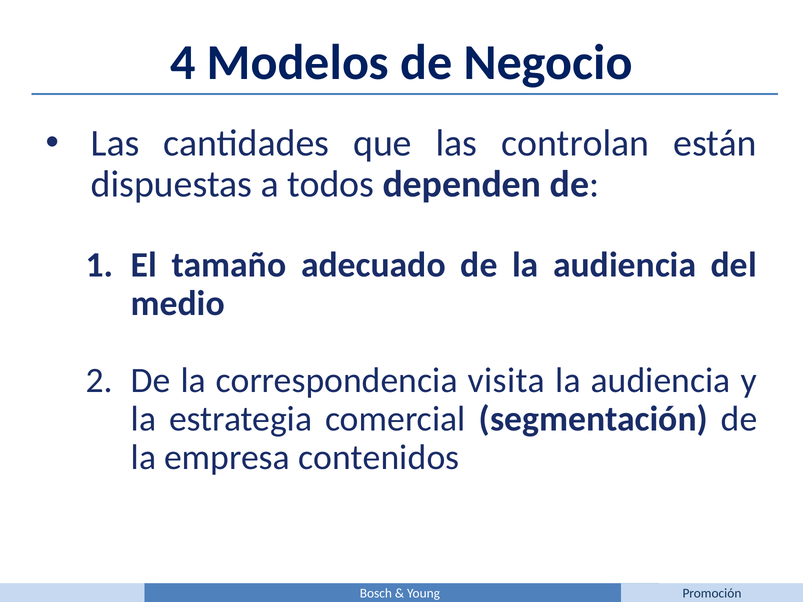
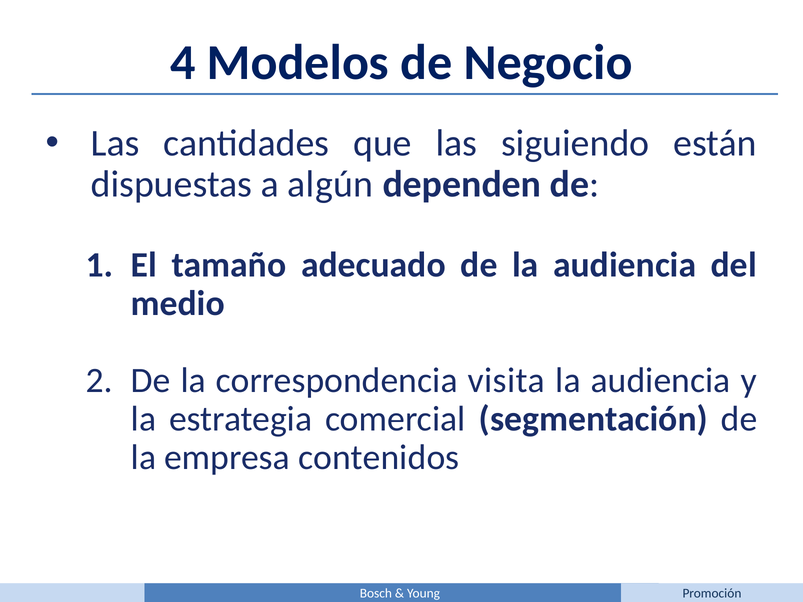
controlan: controlan -> siguiendo
todos: todos -> algún
